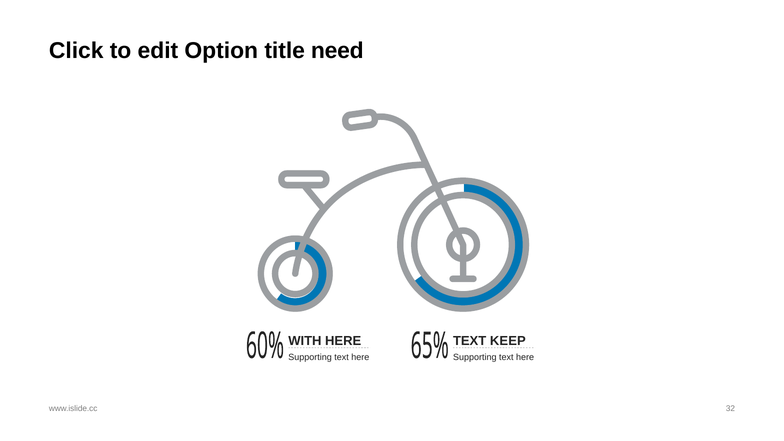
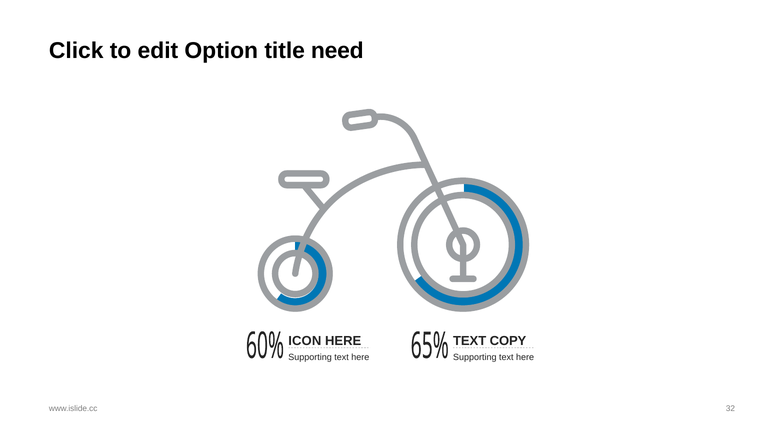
WITH: WITH -> ICON
KEEP: KEEP -> COPY
